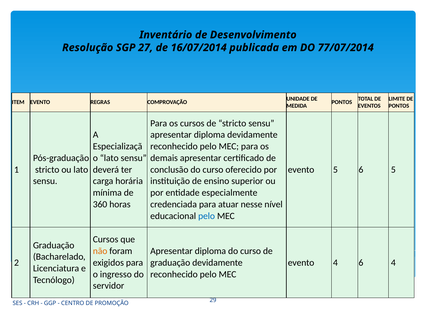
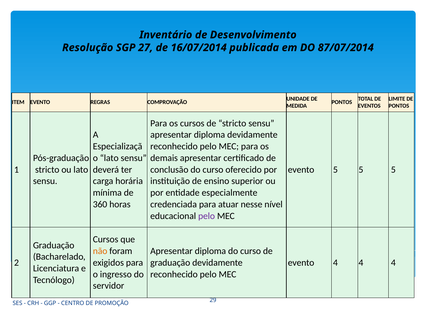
77/07/2014: 77/07/2014 -> 87/07/2014
evento 5 6: 6 -> 5
pelo at (207, 216) colour: blue -> purple
evento 4 6: 6 -> 4
